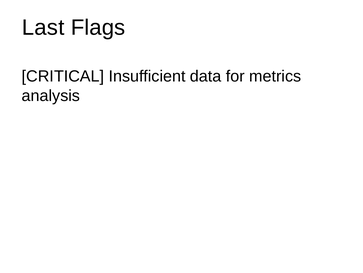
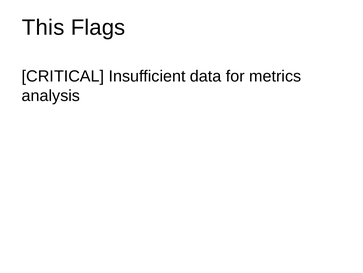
Last: Last -> This
